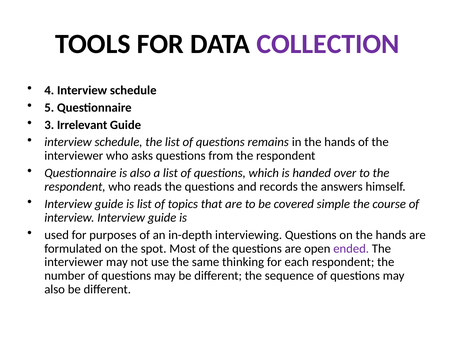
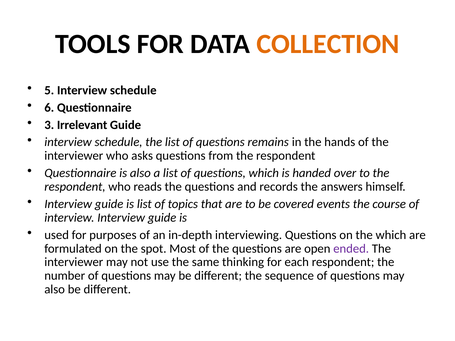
COLLECTION colour: purple -> orange
4: 4 -> 5
5: 5 -> 6
simple: simple -> events
on the hands: hands -> which
